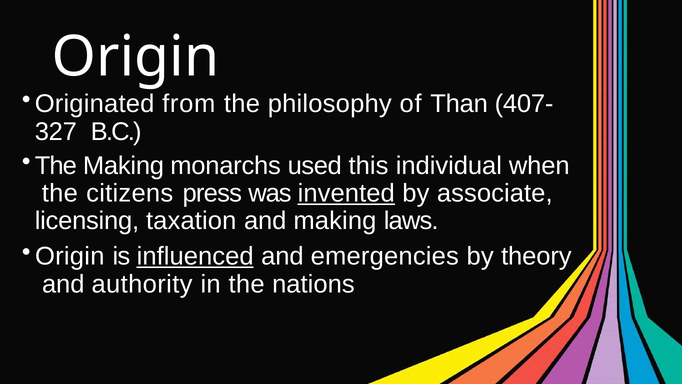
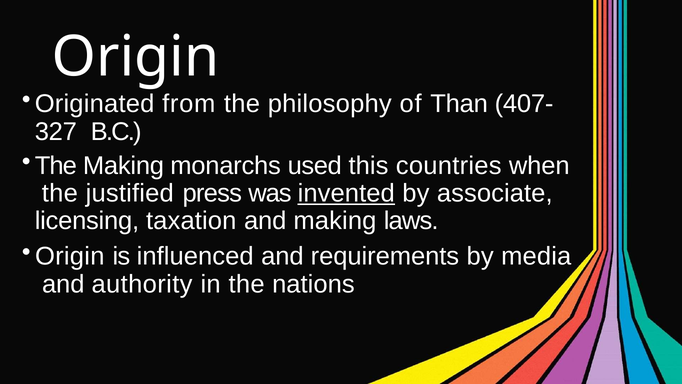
individual: individual -> countries
citizens: citizens -> justified
influenced underline: present -> none
emergencies: emergencies -> requirements
theory: theory -> media
